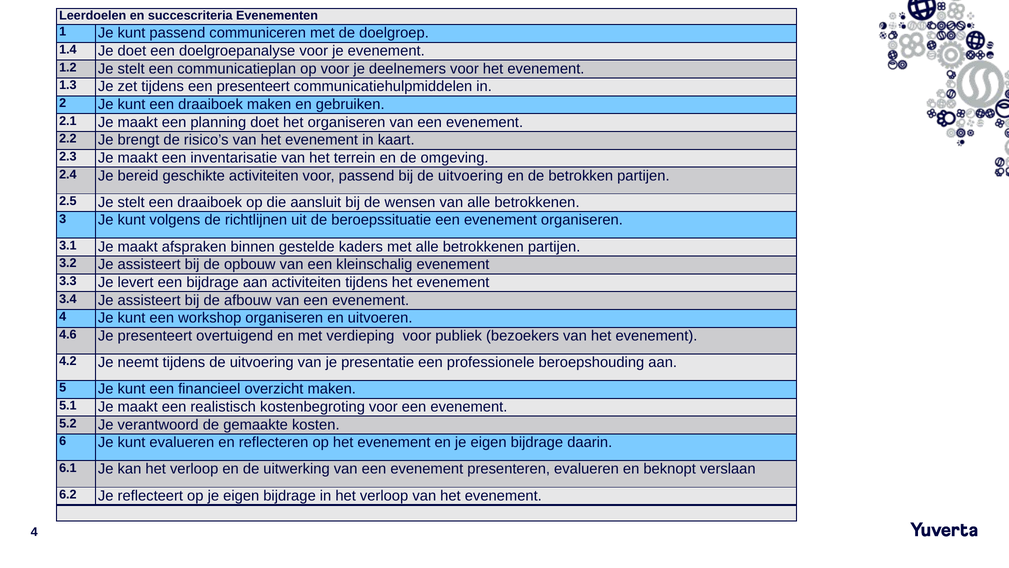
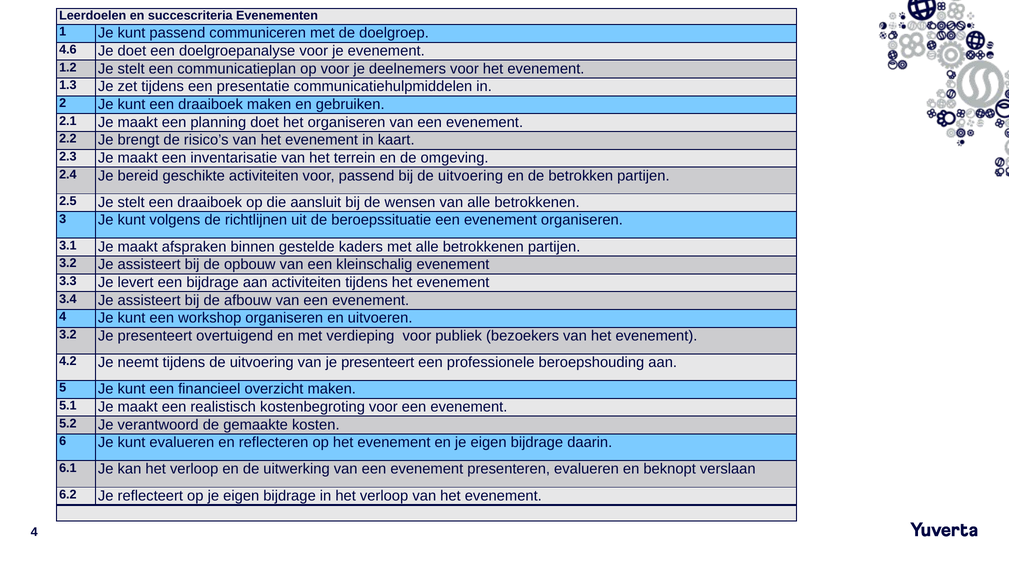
1.4: 1.4 -> 4.6
een presenteert: presenteert -> presentatie
4.6 at (68, 334): 4.6 -> 3.2
van je presentatie: presentatie -> presenteert
